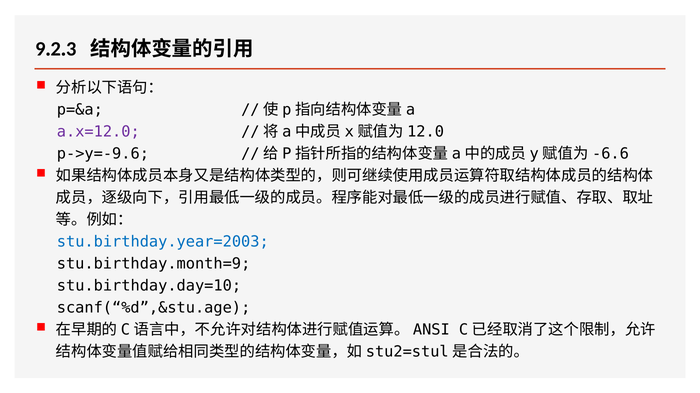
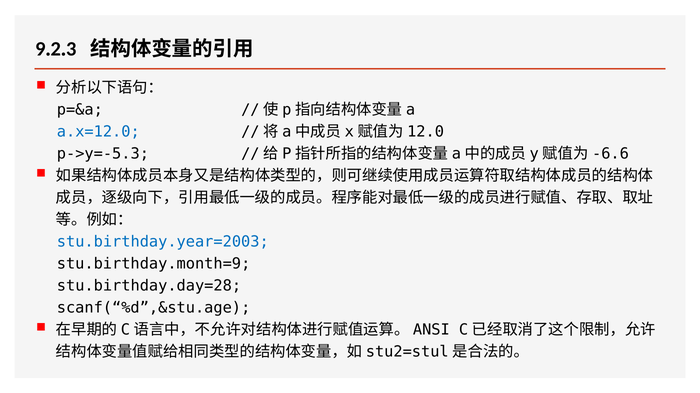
a.x=12.0 colour: purple -> blue
p->y=-9.6: p->y=-9.6 -> p->y=-5.3
stu.birthday.day=10: stu.birthday.day=10 -> stu.birthday.day=28
